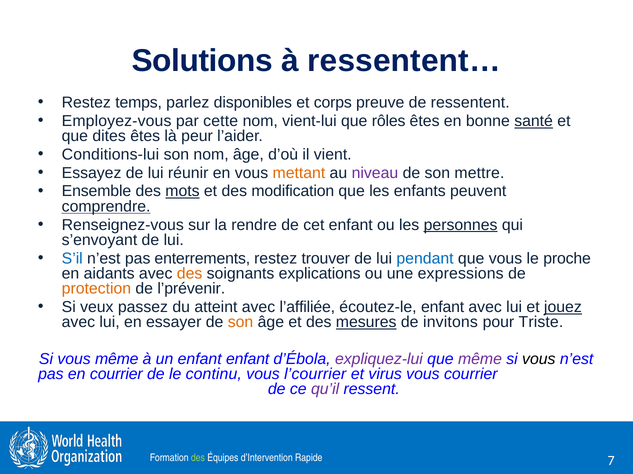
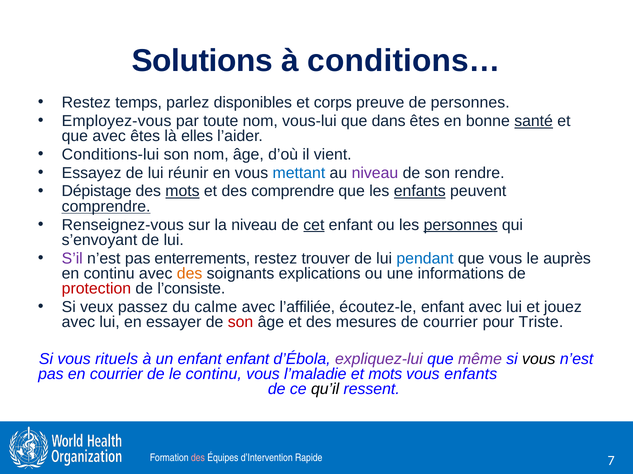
ressentent…: ressentent… -> conditions…
de ressentent: ressentent -> personnes
cette: cette -> toute
vient-lui: vient-lui -> vous-lui
rôles: rôles -> dans
que dites: dites -> avec
peur: peur -> elles
mettant colour: orange -> blue
mettre: mettre -> rendre
Ensemble: Ensemble -> Dépistage
des modification: modification -> comprendre
enfants at (420, 192) underline: none -> present
la rendre: rendre -> niveau
cet underline: none -> present
S’il colour: blue -> purple
proche: proche -> auprès
en aidants: aidants -> continu
expressions: expressions -> informations
protection colour: orange -> red
l’prévenir: l’prévenir -> l’consiste
atteint: atteint -> calme
jouez underline: present -> none
son at (241, 323) colour: orange -> red
mesures underline: present -> none
de invitons: invitons -> courrier
vous même: même -> rituels
l’courrier: l’courrier -> l’maladie
et virus: virus -> mots
vous courrier: courrier -> enfants
qu’il colour: purple -> black
des at (198, 459) colour: light green -> pink
